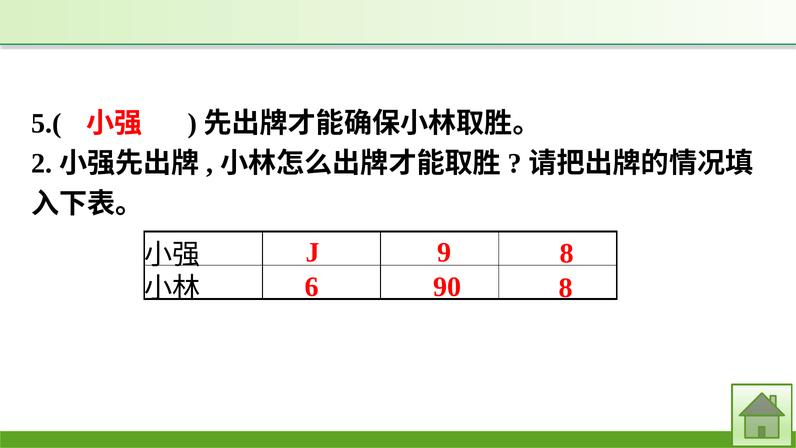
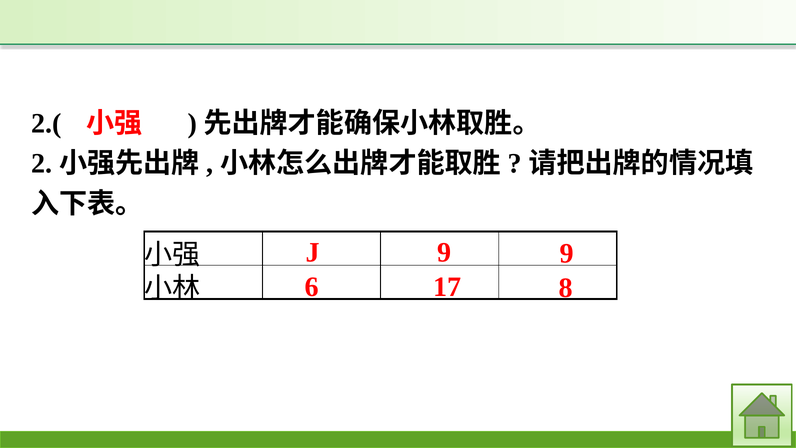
5.(: 5.( -> 2.(
9 8: 8 -> 9
90: 90 -> 17
